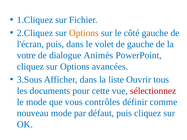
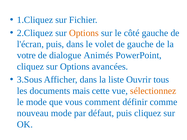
pour: pour -> mais
sélectionnez colour: red -> orange
contrôles: contrôles -> comment
